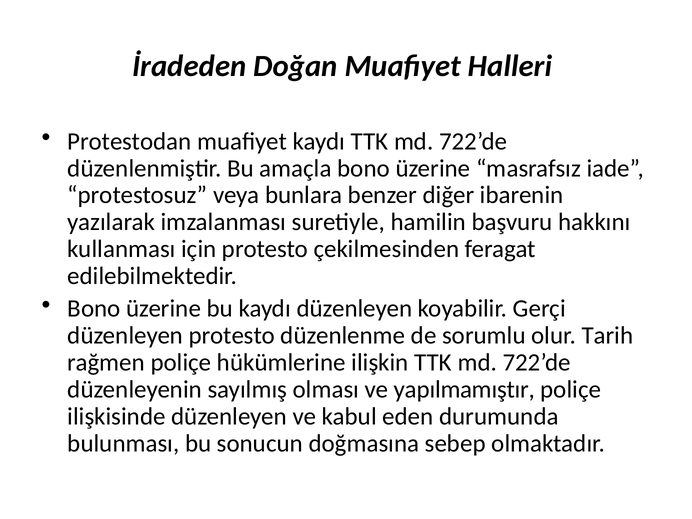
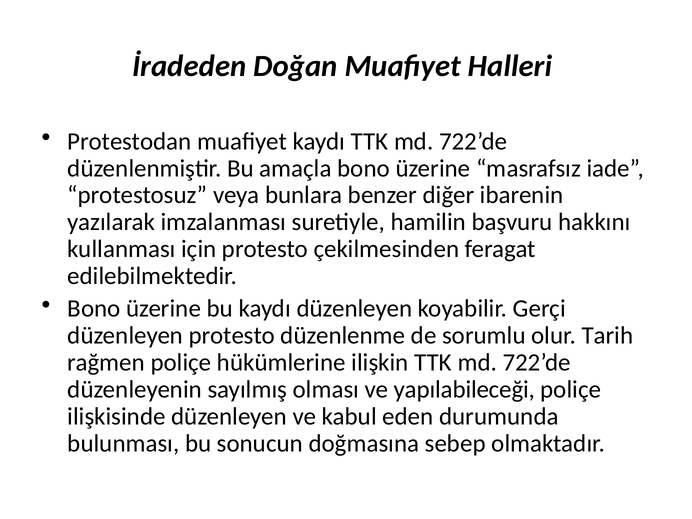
yapılmamıştır: yapılmamıştır -> yapılabileceği
